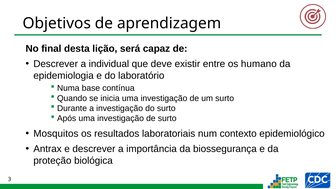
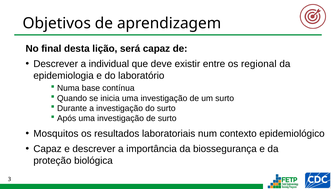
humano: humano -> regional
Antrax at (48, 149): Antrax -> Capaz
